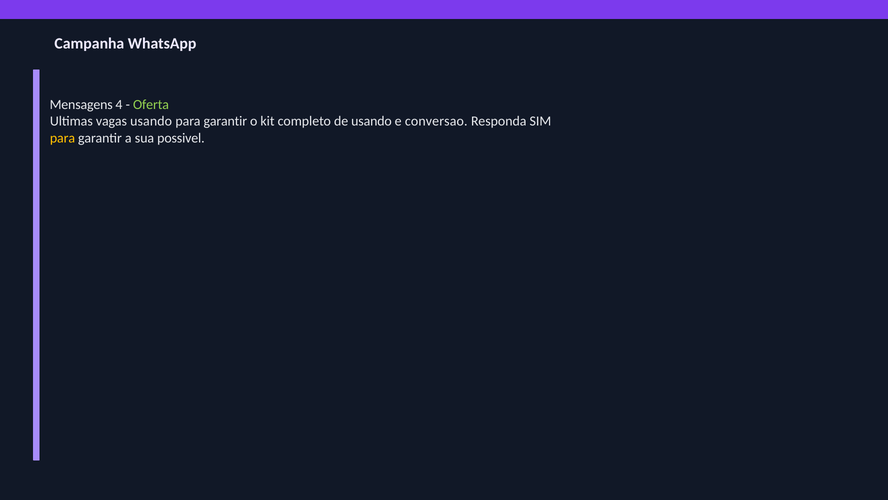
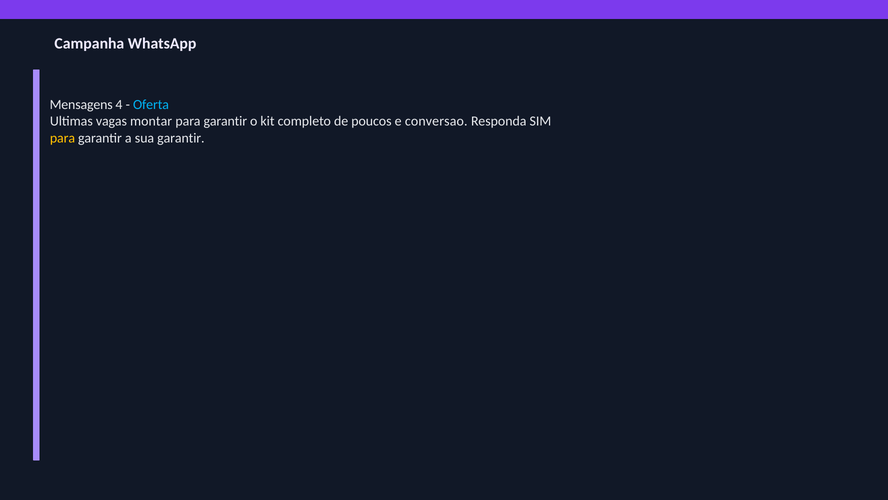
Oferta colour: light green -> light blue
vagas usando: usando -> montar
de usando: usando -> poucos
sua possivel: possivel -> garantir
